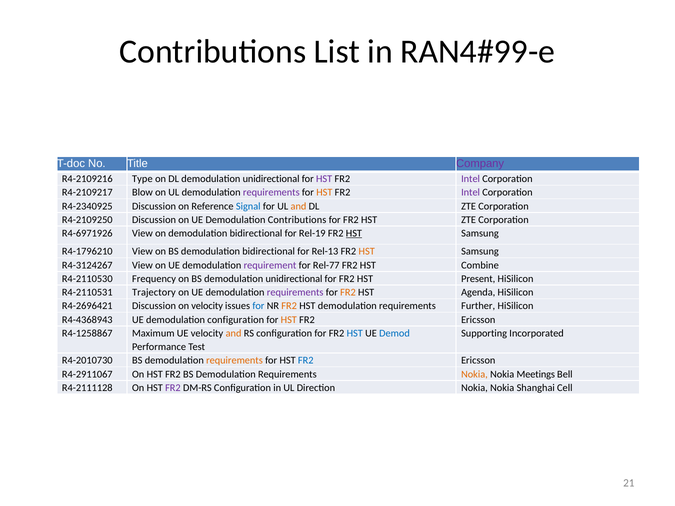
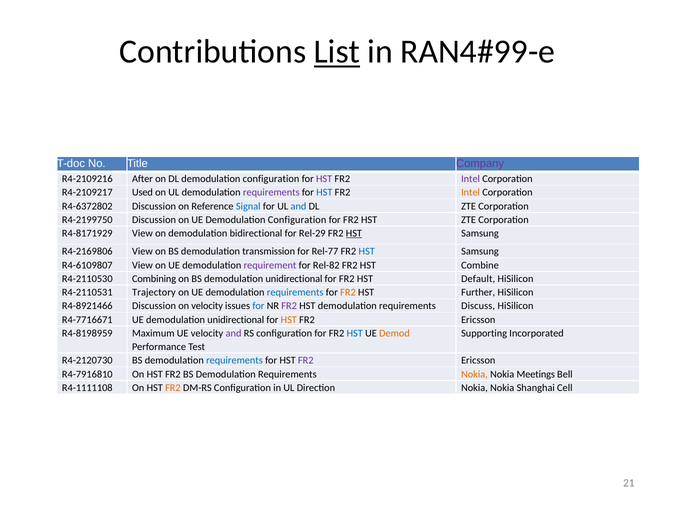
List underline: none -> present
Type: Type -> After
DL demodulation unidirectional: unidirectional -> configuration
Blow: Blow -> Used
HST at (324, 193) colour: orange -> blue
Intel at (471, 193) colour: purple -> orange
R4-2340925: R4-2340925 -> R4-6372802
and at (298, 206) colour: orange -> blue
R4-2109250: R4-2109250 -> R4-2199750
UE Demodulation Contributions: Contributions -> Configuration
R4-6971926: R4-6971926 -> R4-8171929
Rel-19: Rel-19 -> Rel-29
R4-1796210: R4-1796210 -> R4-2169806
BS demodulation bidirectional: bidirectional -> transmission
Rel-13: Rel-13 -> Rel-77
HST at (367, 252) colour: orange -> blue
R4-3124267: R4-3124267 -> R4-6109807
Rel-77: Rel-77 -> Rel-82
Frequency: Frequency -> Combining
Present: Present -> Default
requirements at (295, 293) colour: purple -> blue
Agenda: Agenda -> Further
R4-2696421: R4-2696421 -> R4-8921466
FR2 at (289, 306) colour: orange -> purple
Further: Further -> Discuss
R4-4368943: R4-4368943 -> R4-7716671
UE demodulation configuration: configuration -> unidirectional
R4-1258867: R4-1258867 -> R4-8198959
and at (234, 333) colour: orange -> purple
Demod colour: blue -> orange
R4-2010730: R4-2010730 -> R4-2120730
requirements at (234, 361) colour: orange -> blue
FR2 at (306, 361) colour: blue -> purple
R4-2911067: R4-2911067 -> R4-7916810
R4-2111128: R4-2111128 -> R4-1111108
FR2 at (173, 388) colour: purple -> orange
